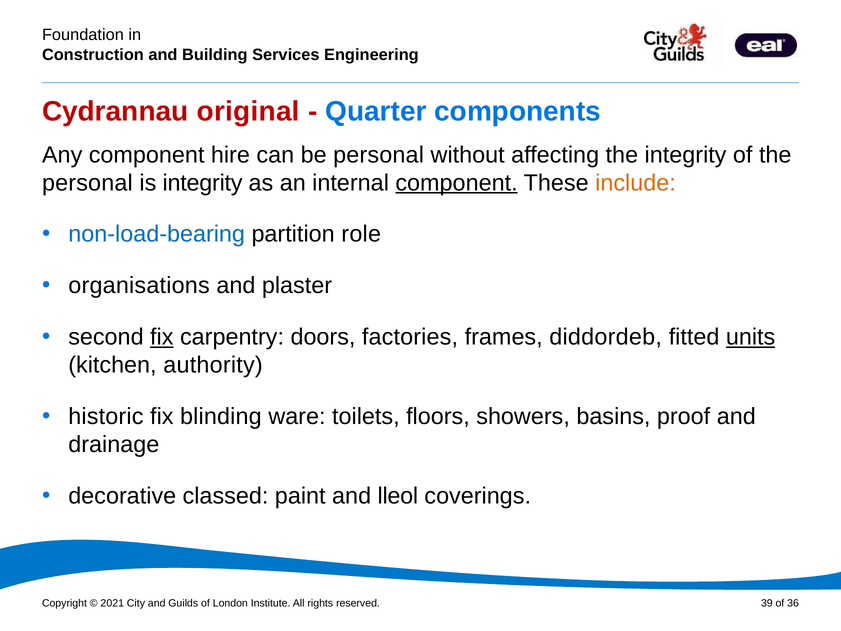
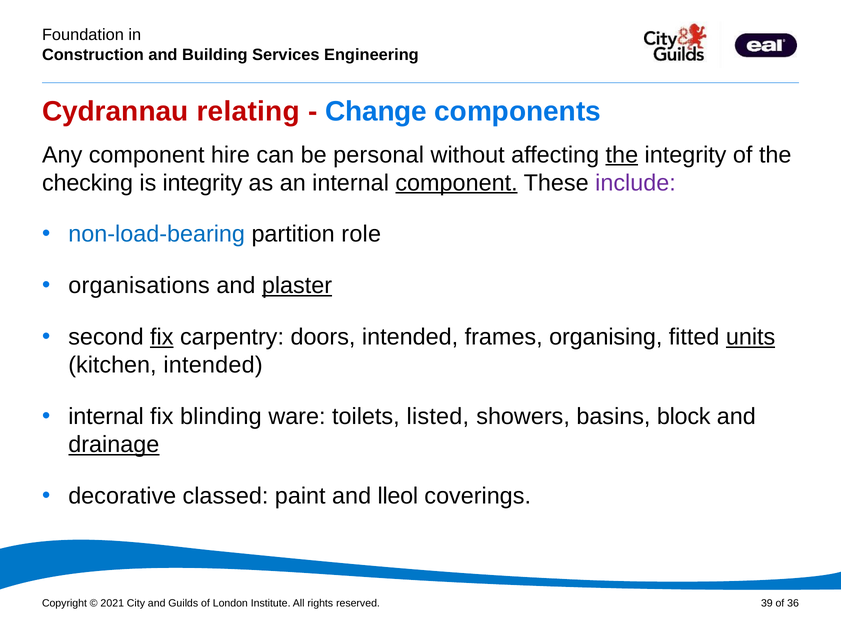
original: original -> relating
Quarter: Quarter -> Change
the at (622, 155) underline: none -> present
personal at (87, 183): personal -> checking
include colour: orange -> purple
plaster underline: none -> present
doors factories: factories -> intended
diddordeb: diddordeb -> organising
kitchen authority: authority -> intended
historic at (106, 416): historic -> internal
floors: floors -> listed
proof: proof -> block
drainage underline: none -> present
